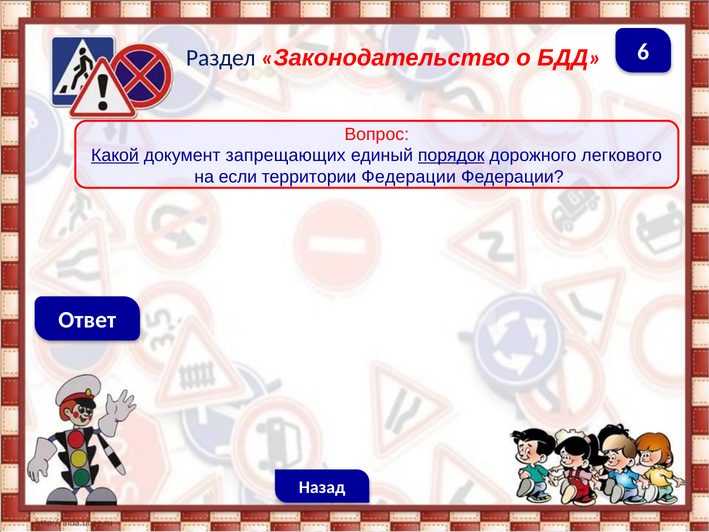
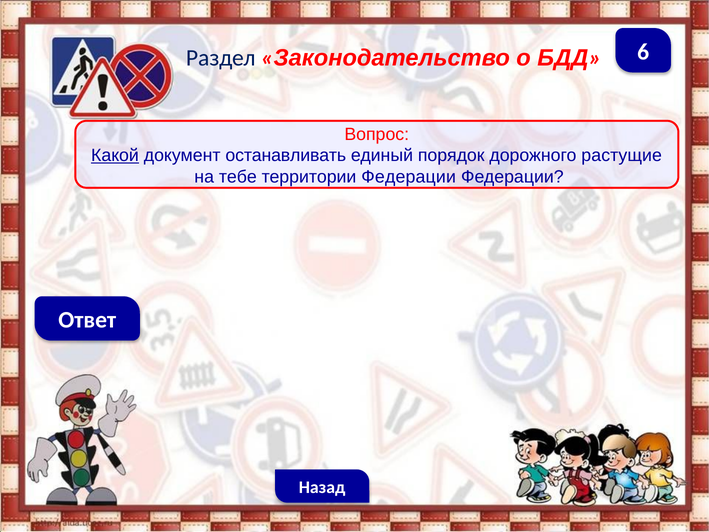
запрещающих: запрещающих -> останавливать
порядок underline: present -> none
легкового: легкового -> растущие
если: если -> тебе
